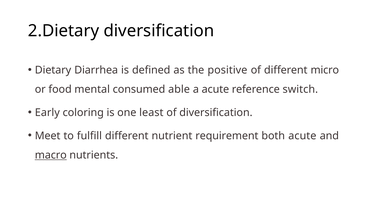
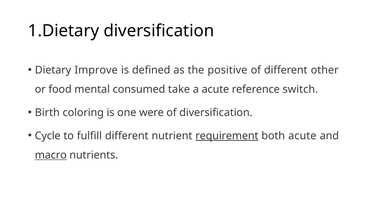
2.Dietary: 2.Dietary -> 1.Dietary
Diarrhea: Diarrhea -> Improve
micro: micro -> other
able: able -> take
Early: Early -> Birth
least: least -> were
Meet: Meet -> Cycle
requirement underline: none -> present
